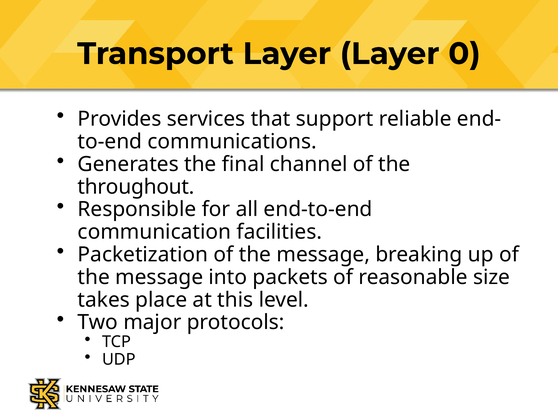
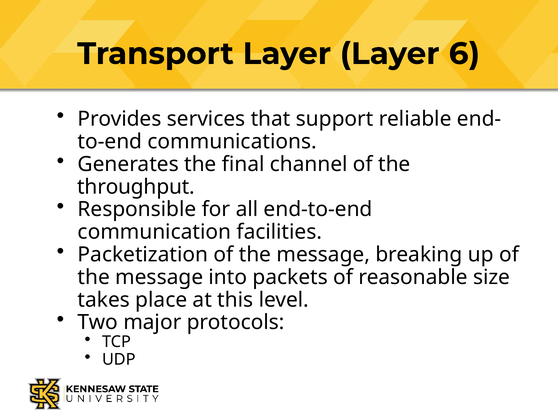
0: 0 -> 6
throughout: throughout -> throughput
